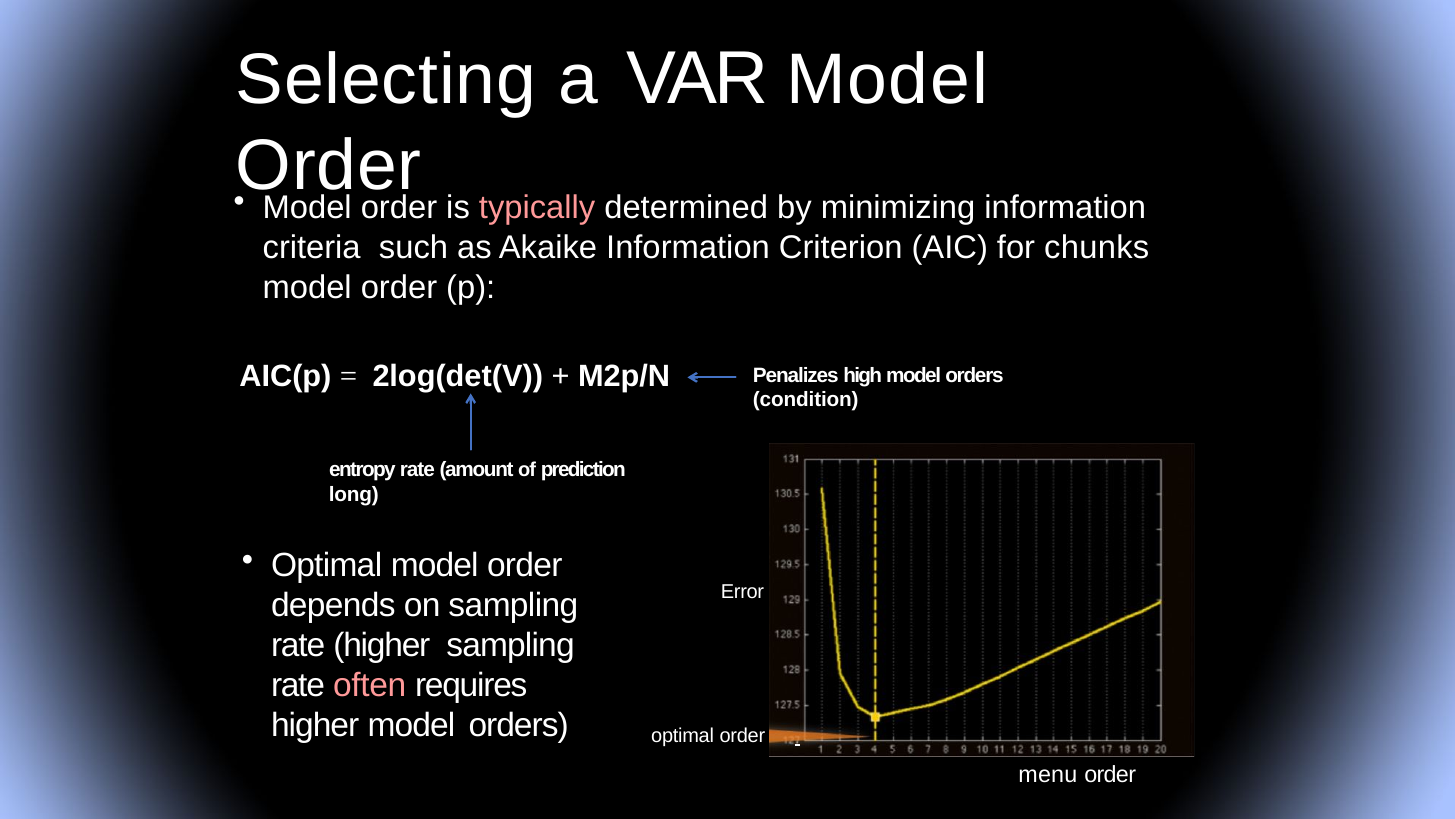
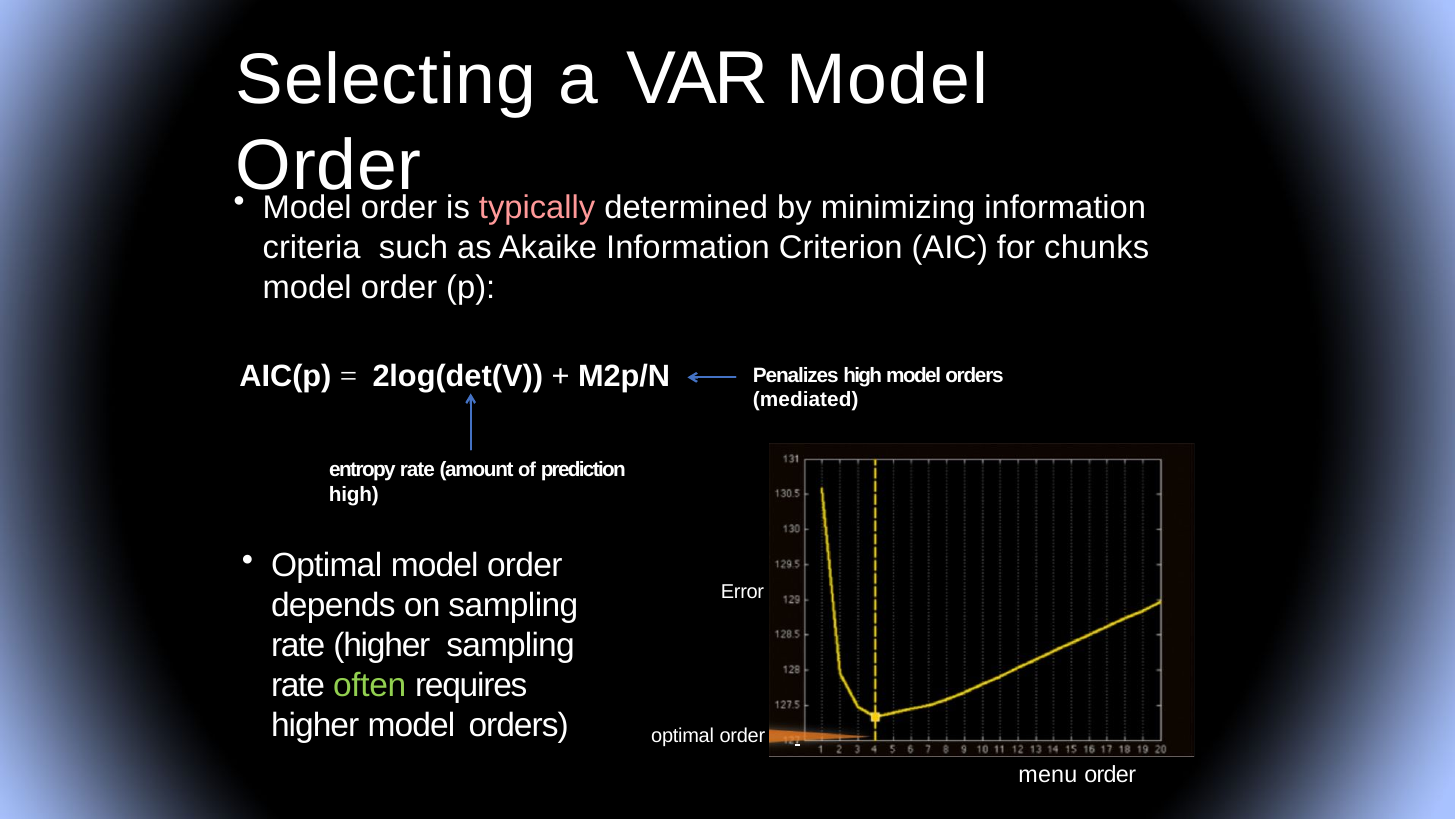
condition: condition -> mediated
long at (354, 494): long -> high
often colour: pink -> light green
